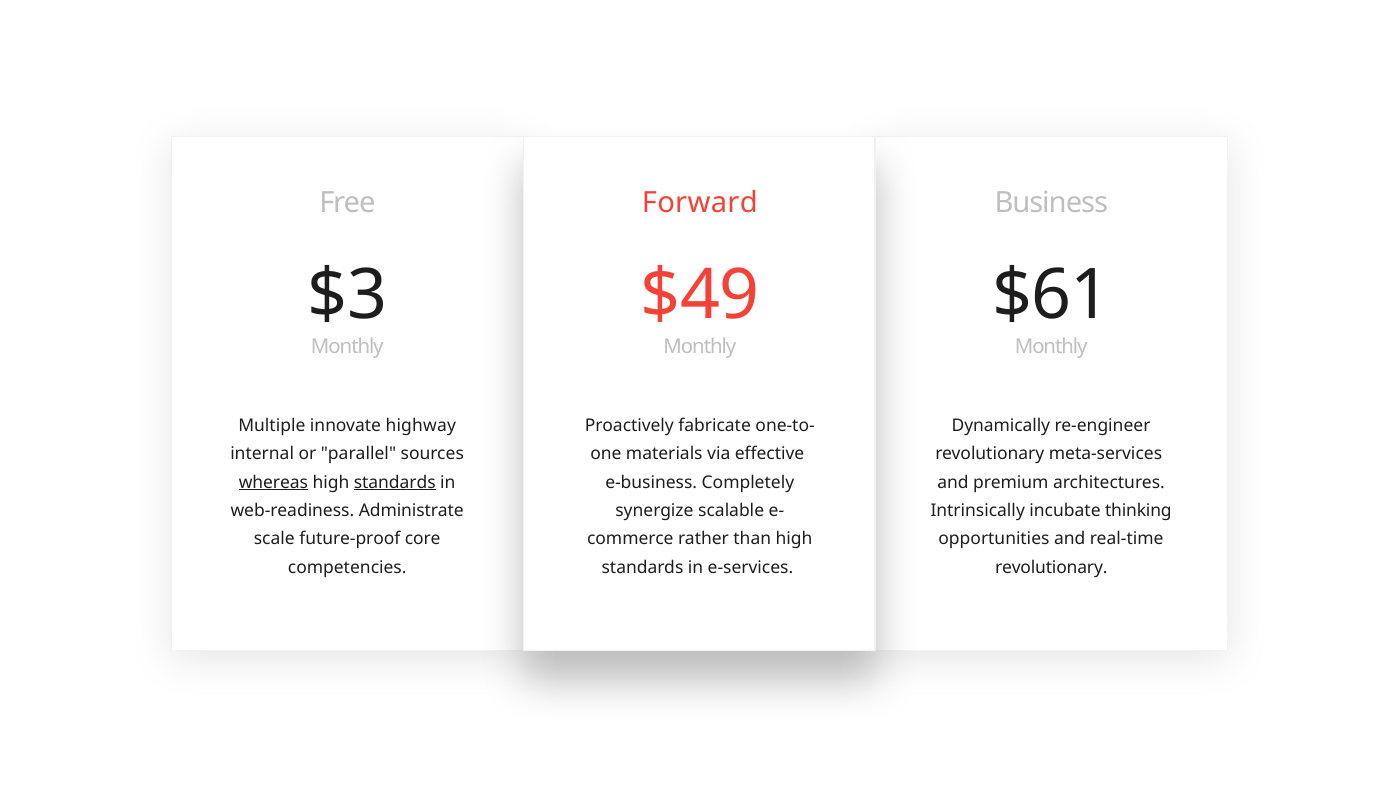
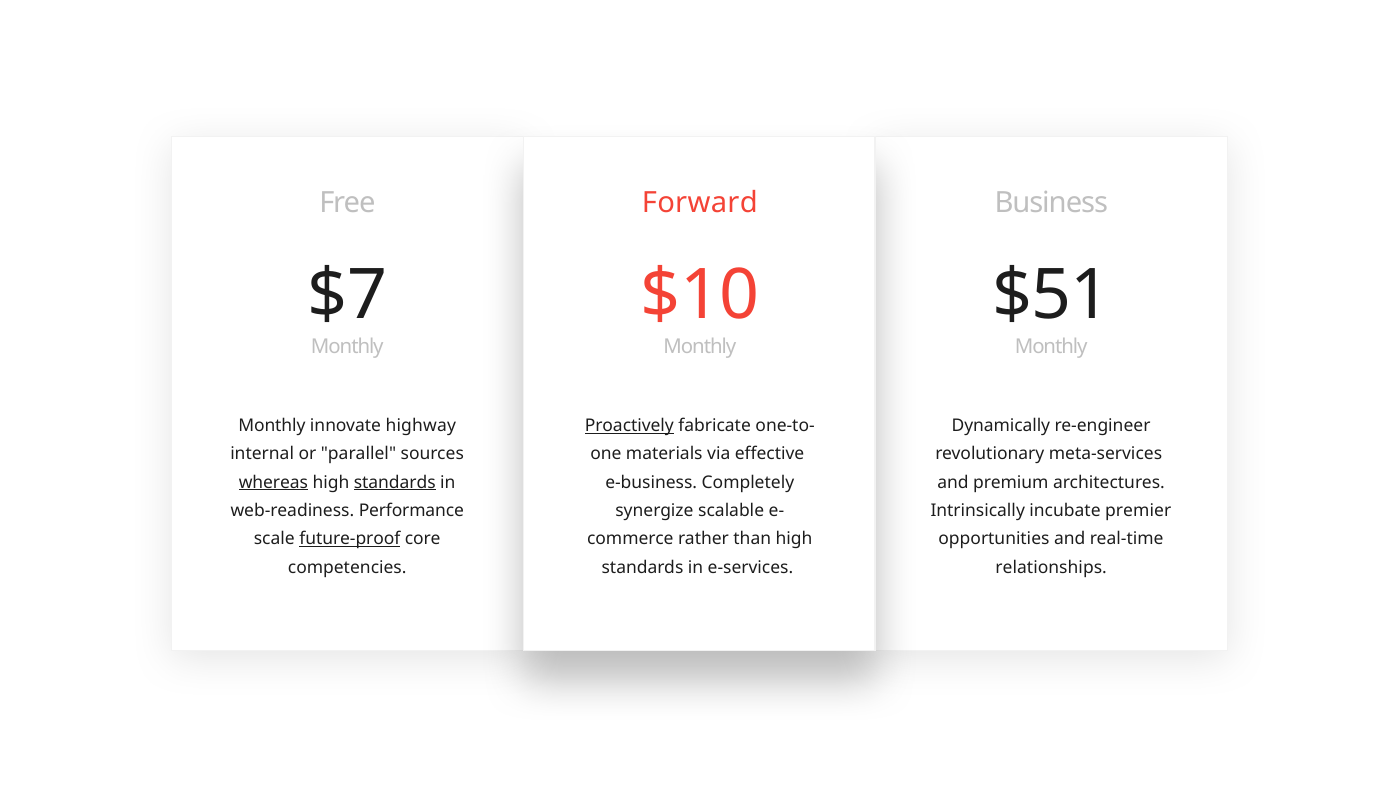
$3: $3 -> $7
$49: $49 -> $10
$61: $61 -> $51
Multiple at (272, 426): Multiple -> Monthly
Proactively underline: none -> present
Administrate: Administrate -> Performance
thinking: thinking -> premier
future-proof underline: none -> present
revolutionary at (1051, 567): revolutionary -> relationships
